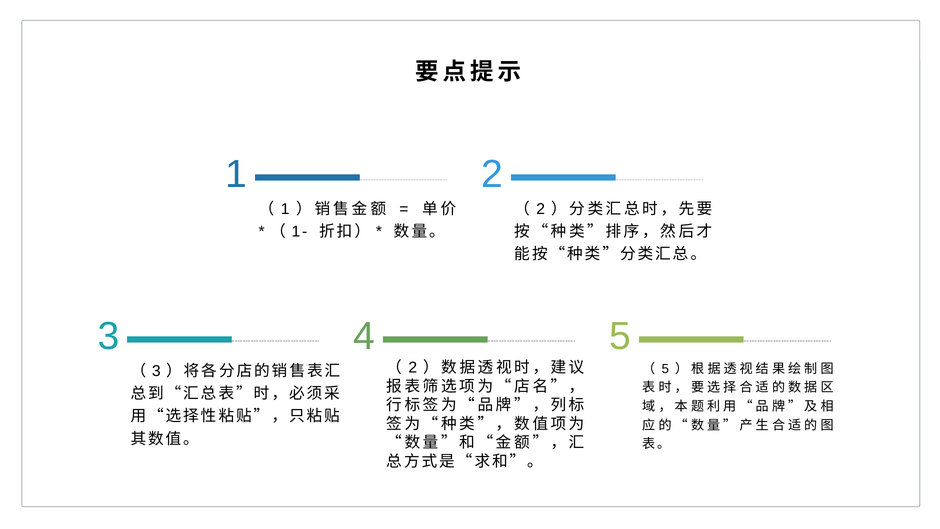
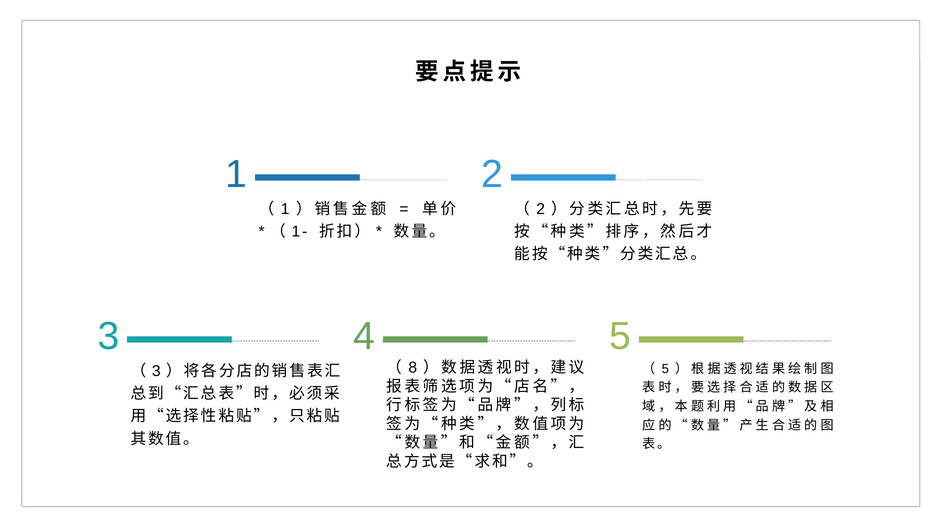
2 at (413, 367): 2 -> 8
